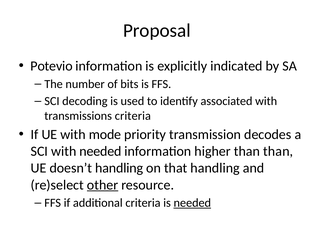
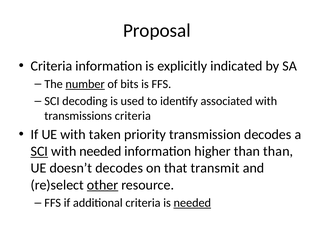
Potevio at (52, 66): Potevio -> Criteria
number underline: none -> present
mode: mode -> taken
SCI at (39, 151) underline: none -> present
doesn’t handling: handling -> decodes
that handling: handling -> transmit
